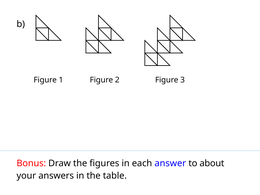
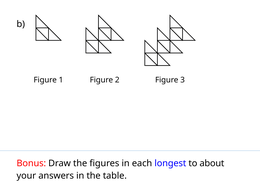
answer: answer -> longest
